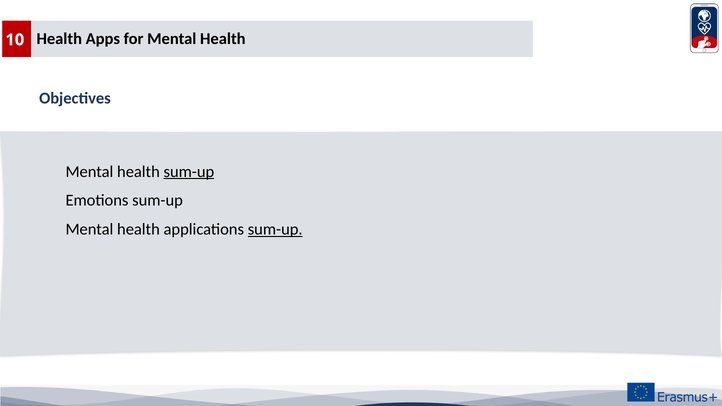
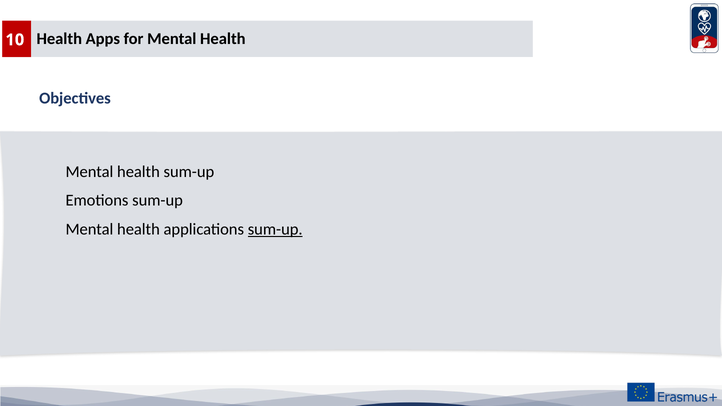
sum-up at (189, 172) underline: present -> none
